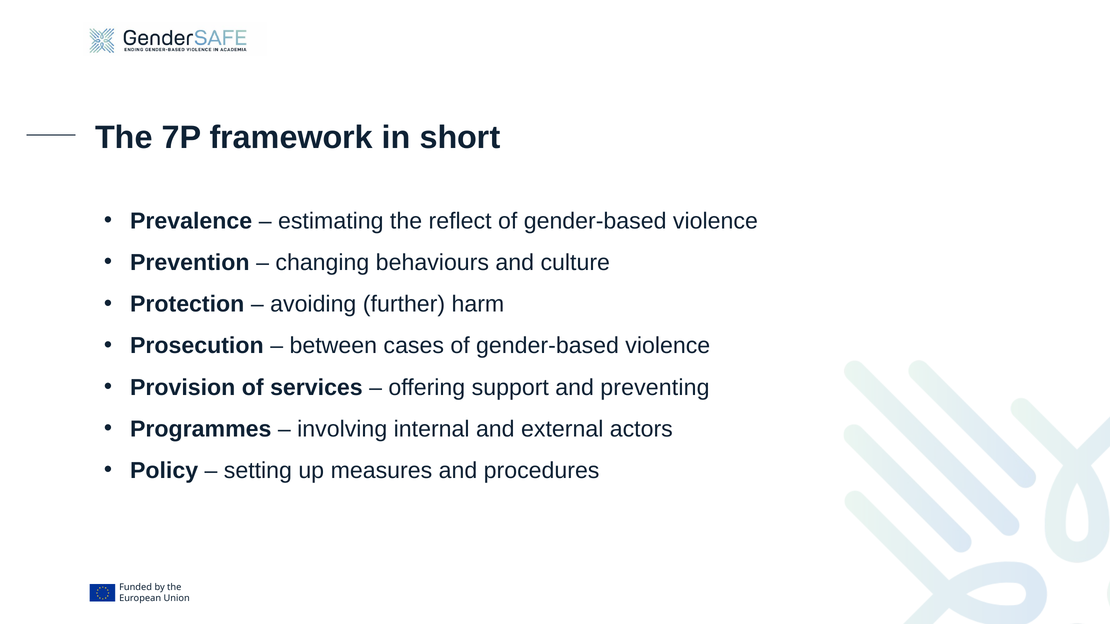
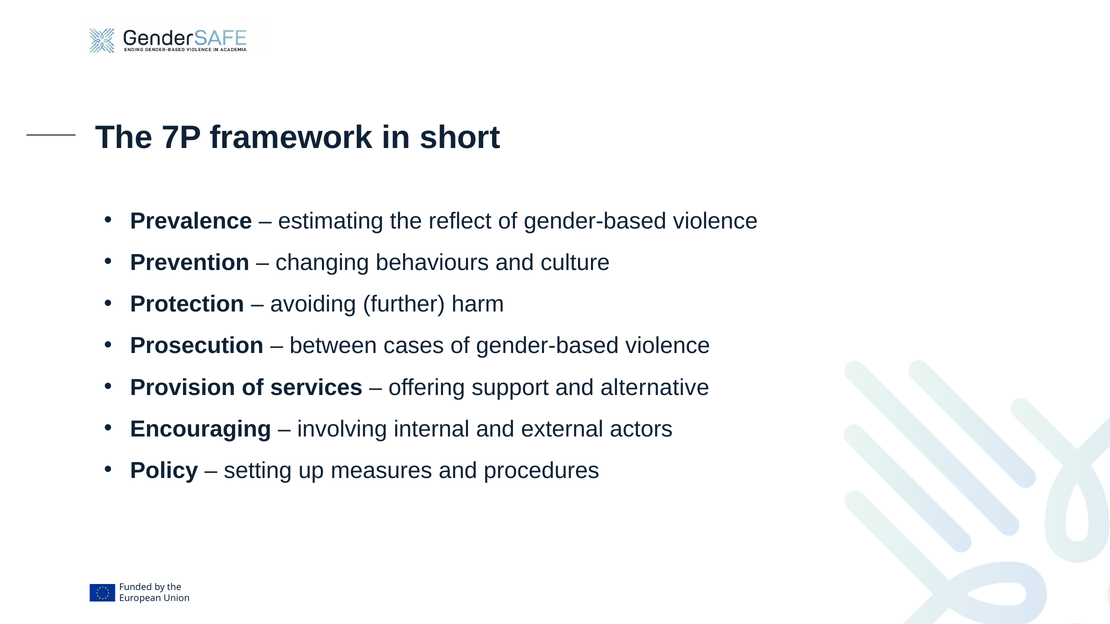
preventing: preventing -> alternative
Programmes: Programmes -> Encouraging
